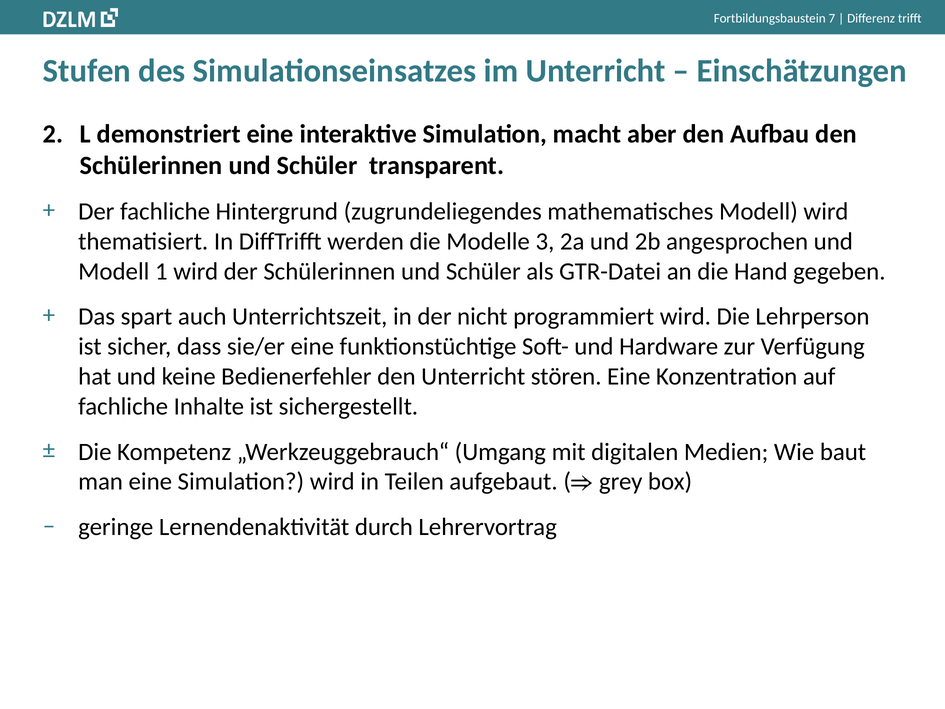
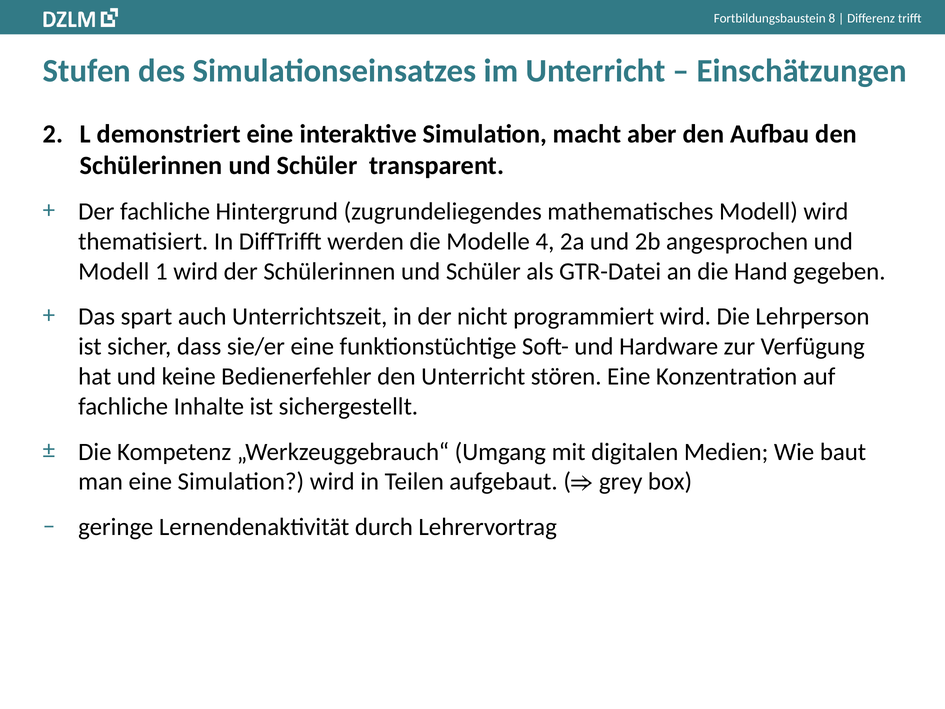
7: 7 -> 8
3: 3 -> 4
